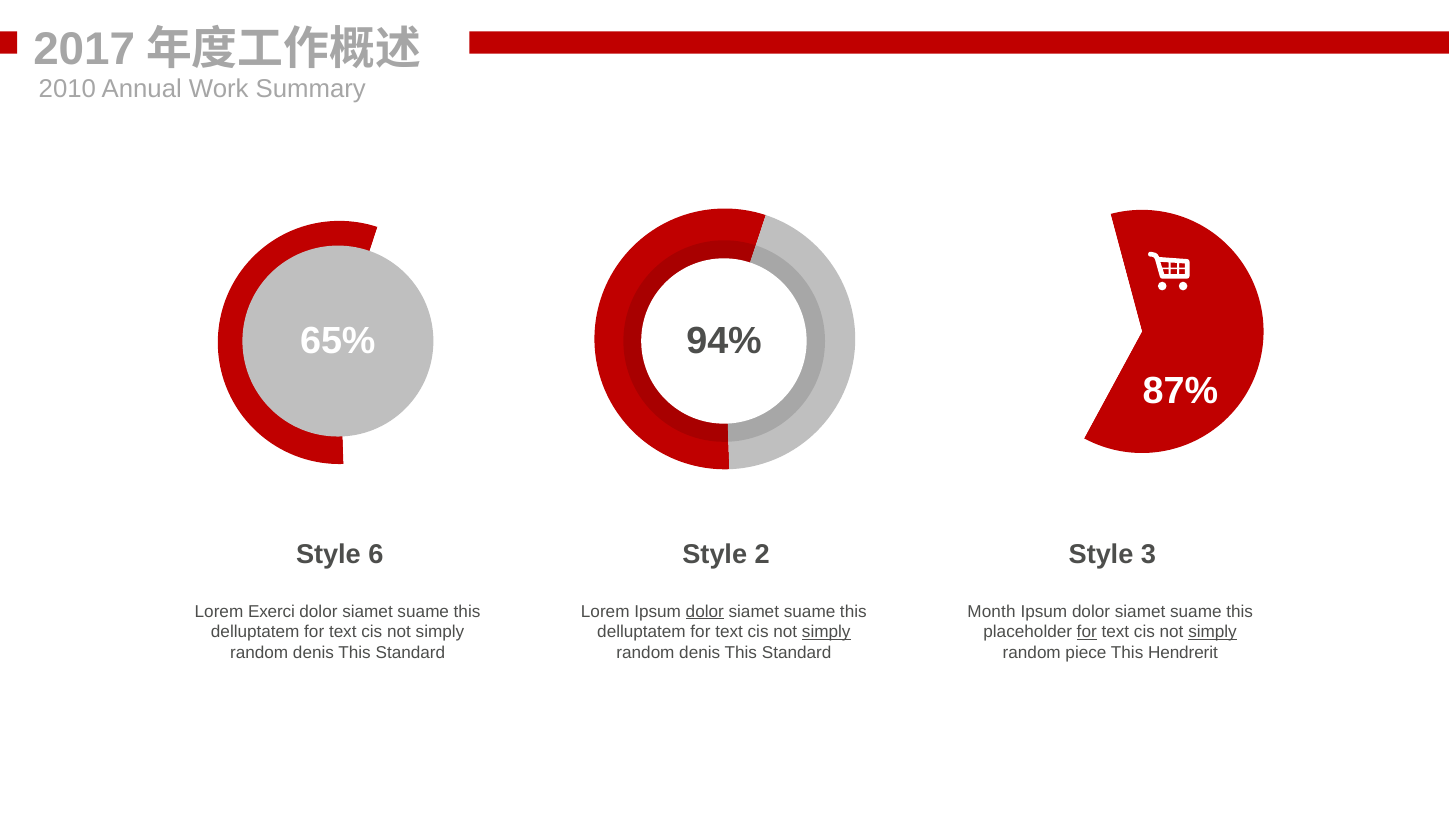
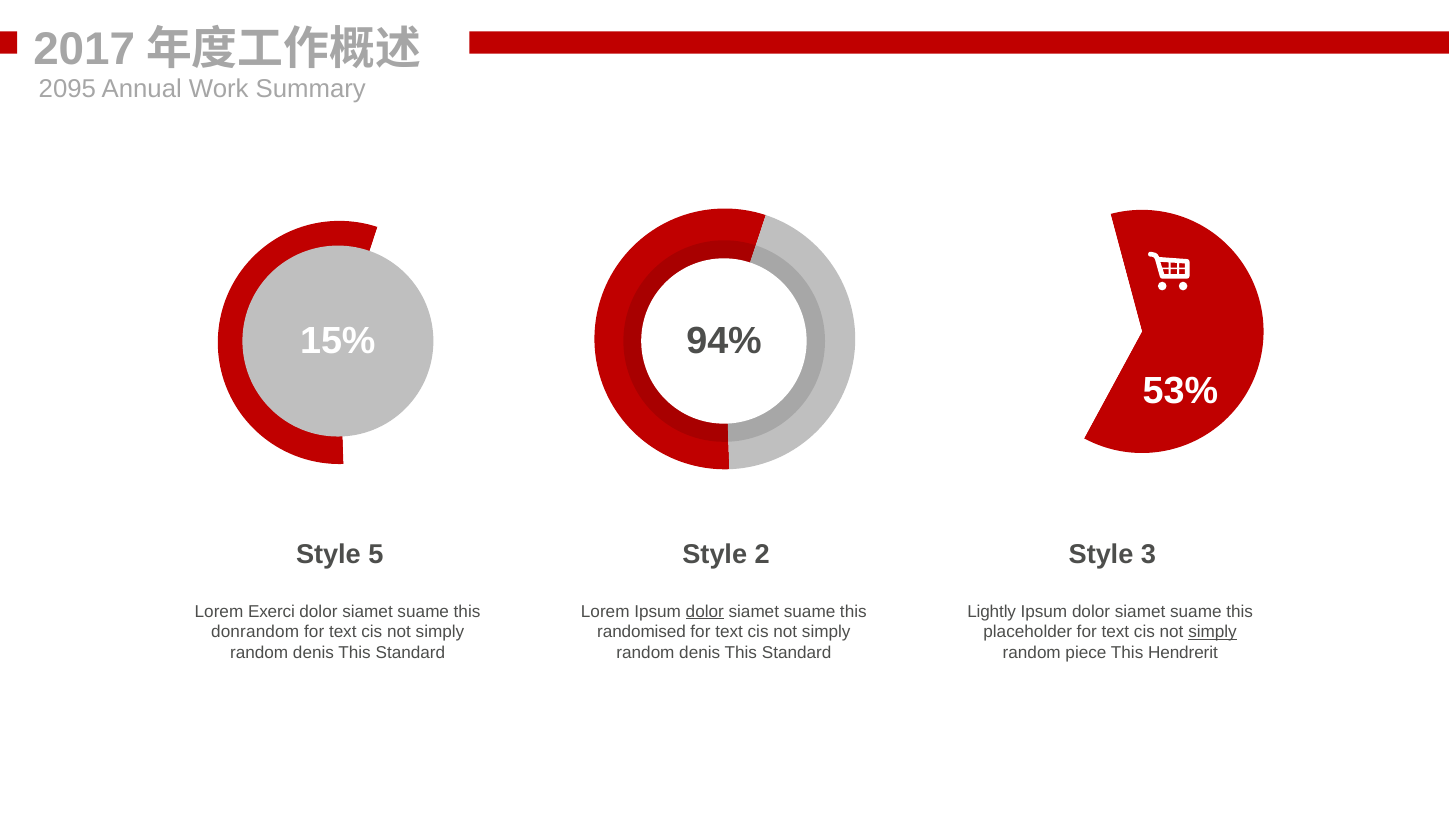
2010: 2010 -> 2095
65%: 65% -> 15%
87%: 87% -> 53%
6: 6 -> 5
Month: Month -> Lightly
delluptatem at (255, 632): delluptatem -> donrandom
delluptatem at (641, 632): delluptatem -> randomised
simply at (826, 632) underline: present -> none
for at (1087, 632) underline: present -> none
